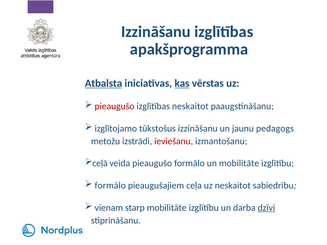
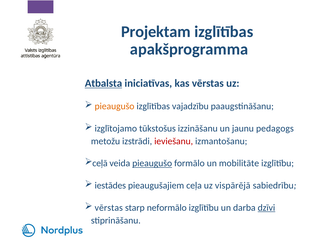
Izzināšanu at (156, 32): Izzināšanu -> Projektam
kas underline: present -> none
pieaugušo at (115, 106) colour: red -> orange
izglītības neskaitot: neskaitot -> vajadzību
pieaugušo at (152, 164) underline: none -> present
formālo at (110, 186): formālo -> iestādes
uz neskaitot: neskaitot -> vispārējā
vienam at (109, 208): vienam -> vērstas
starp mobilitāte: mobilitāte -> neformālo
